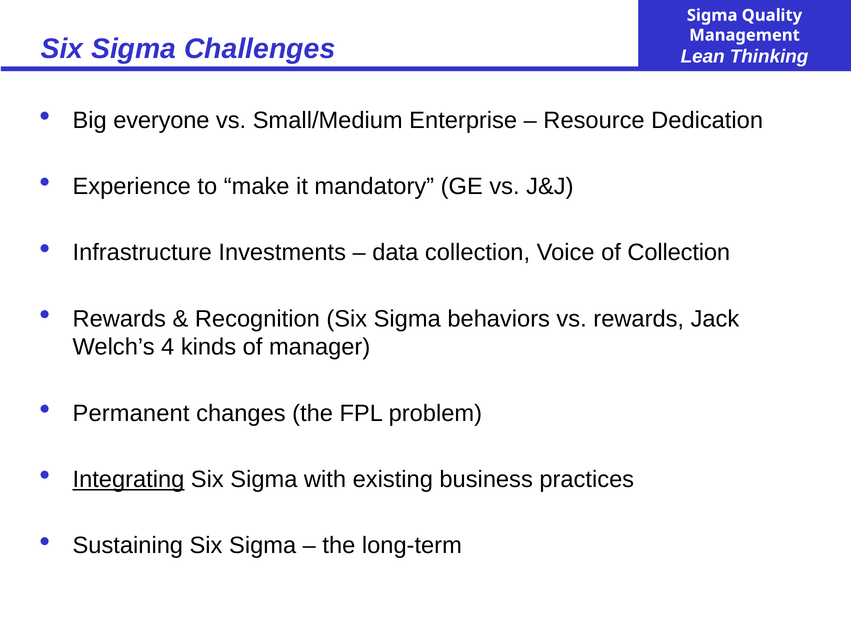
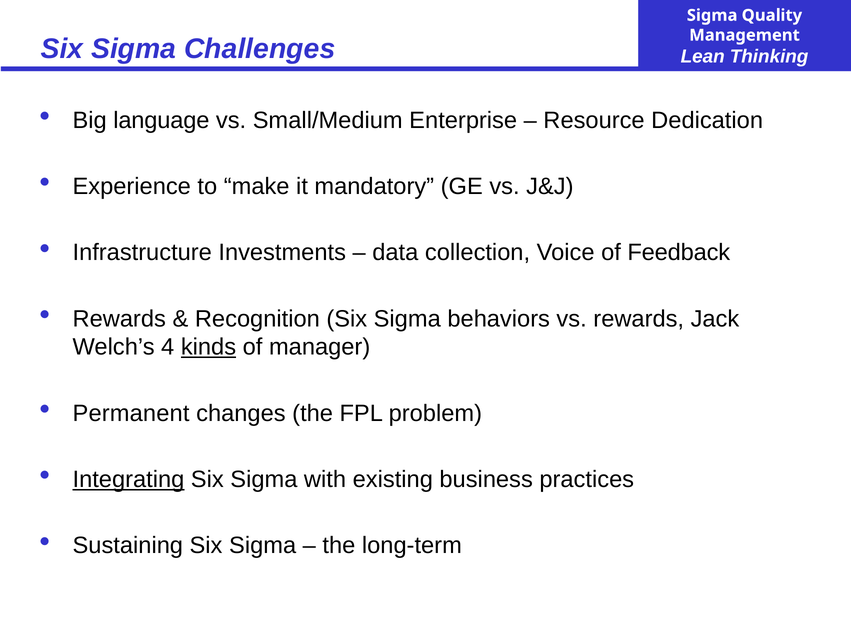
everyone: everyone -> language
of Collection: Collection -> Feedback
kinds underline: none -> present
